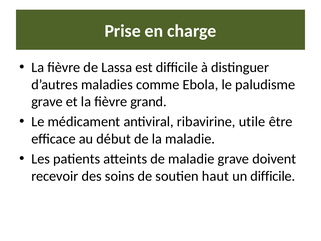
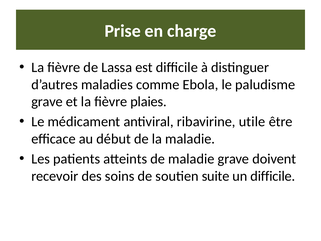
grand: grand -> plaies
haut: haut -> suite
